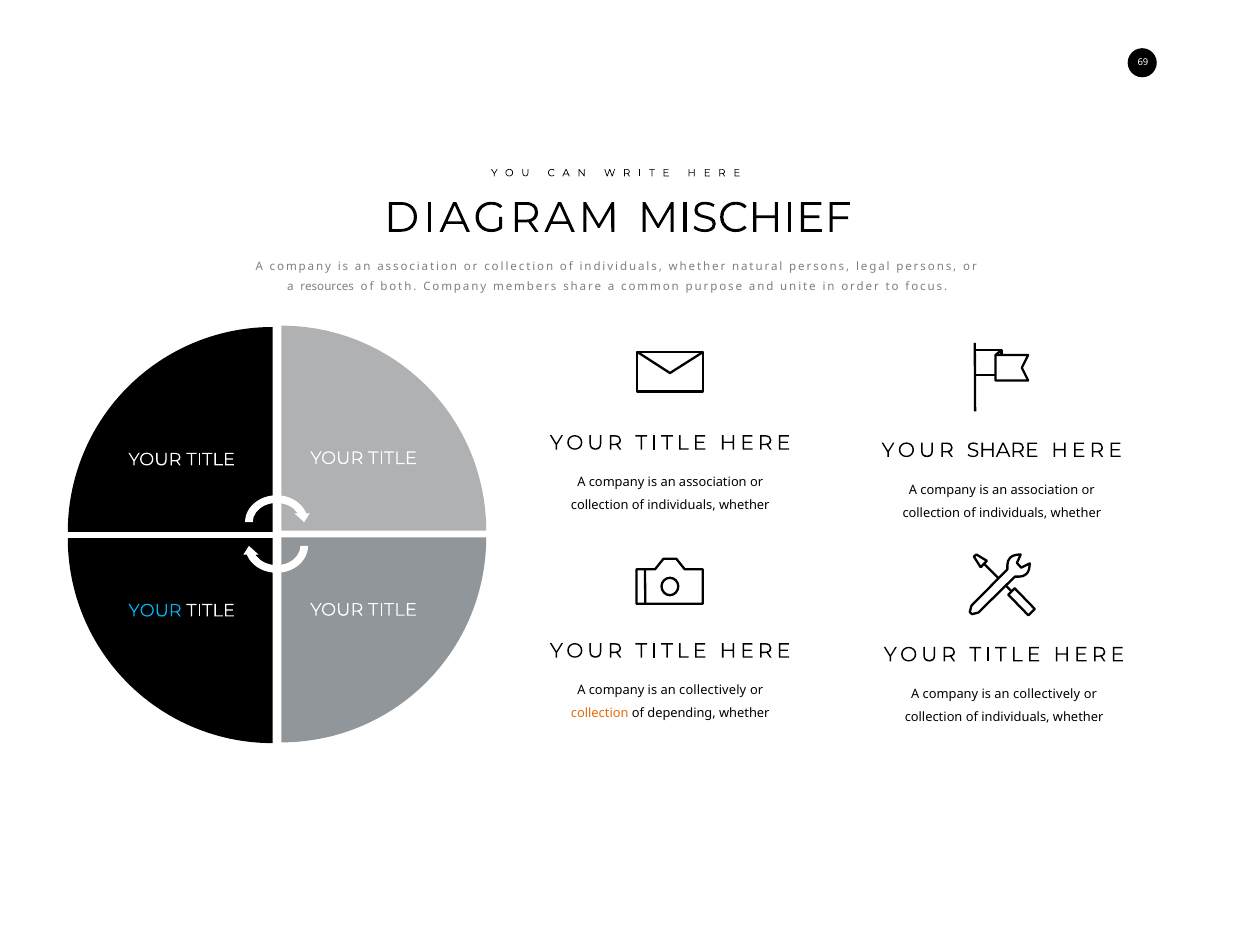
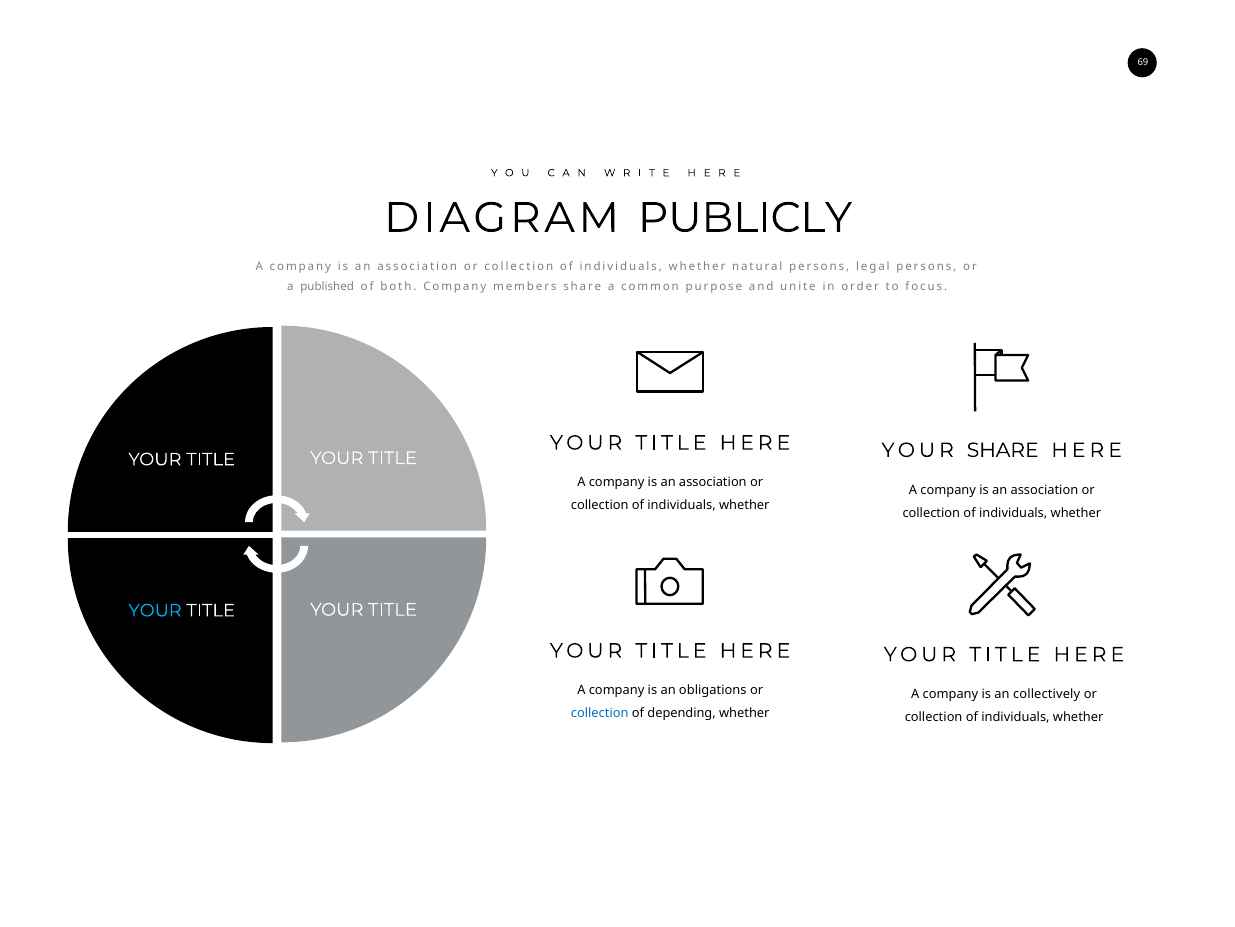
MISCHIEF: MISCHIEF -> PUBLICLY
resources: resources -> published
collectively at (713, 690): collectively -> obligations
collection at (600, 713) colour: orange -> blue
